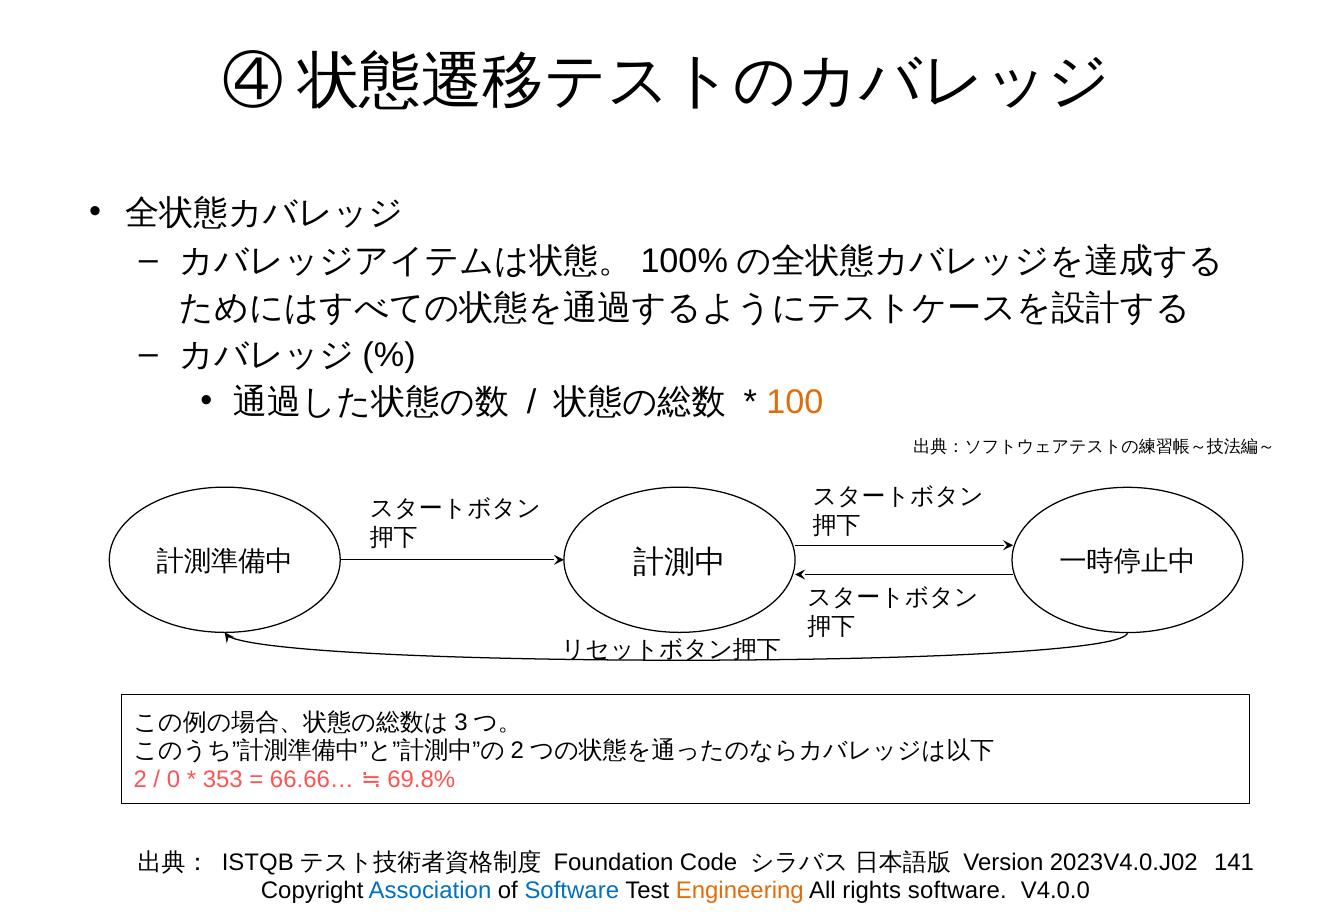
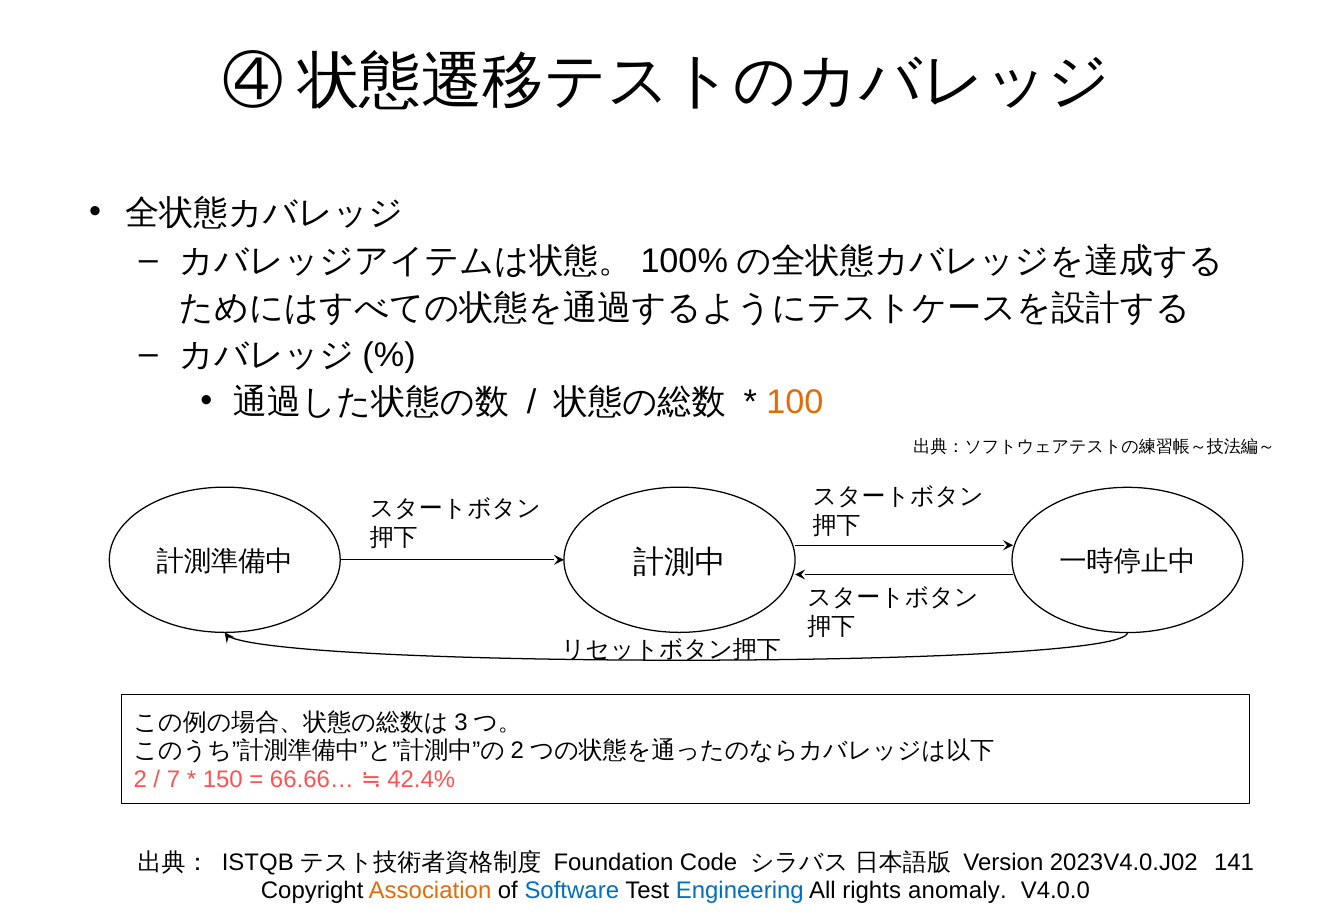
0: 0 -> 7
353: 353 -> 150
69.8%: 69.8% -> 42.4%
Association colour: blue -> orange
Engineering colour: orange -> blue
rights software: software -> anomaly
